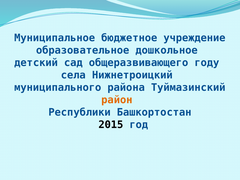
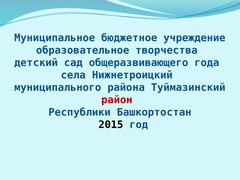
дошкольное: дошкольное -> творчества
году: году -> года
район colour: orange -> red
